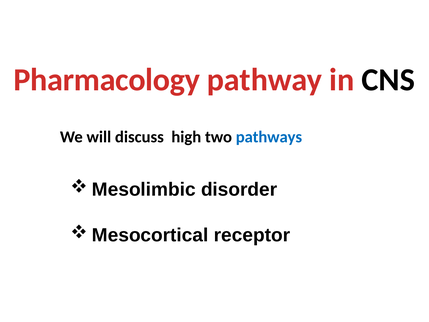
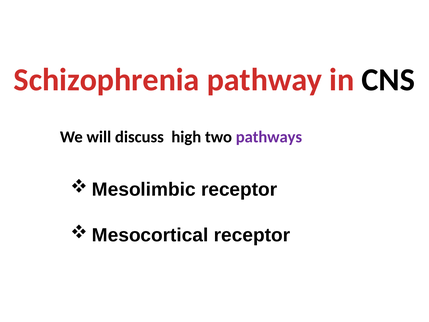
Pharmacology: Pharmacology -> Schizophrenia
pathways colour: blue -> purple
disorder at (239, 189): disorder -> receptor
